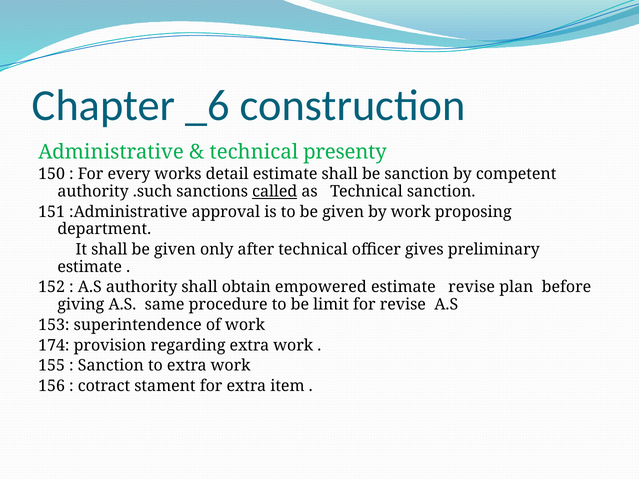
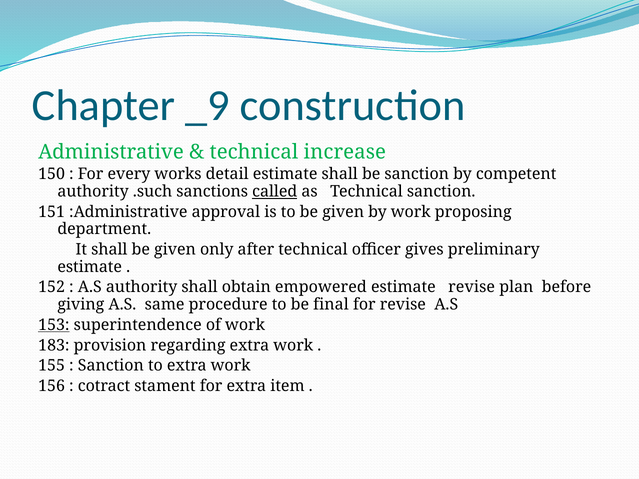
_6: _6 -> _9
presenty: presenty -> increase
limit: limit -> final
153 underline: none -> present
174: 174 -> 183
